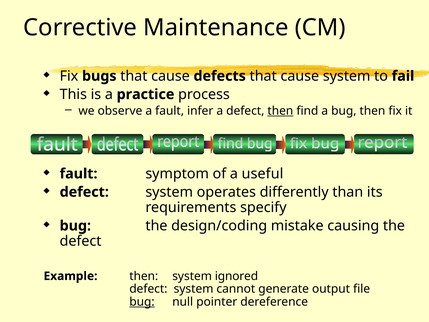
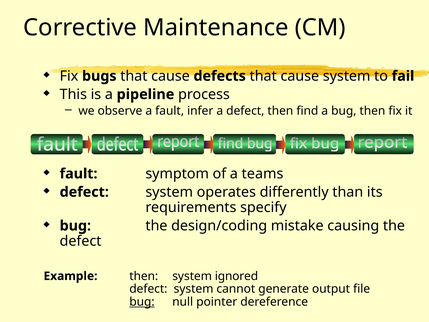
practice: practice -> pipeline
then at (280, 111) underline: present -> none
useful: useful -> teams
